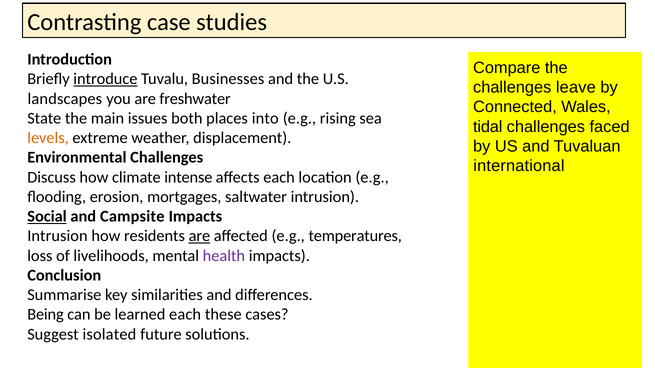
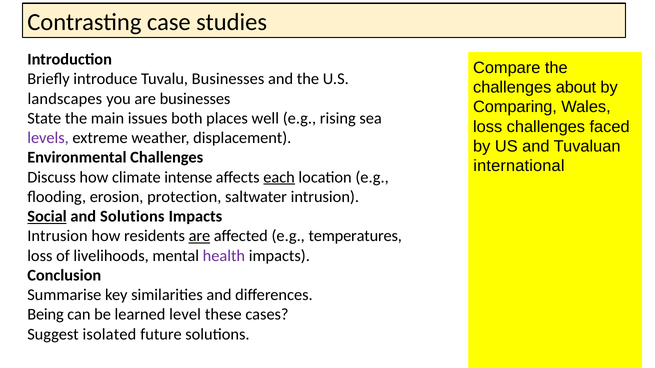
introduce underline: present -> none
leave: leave -> about
are freshwater: freshwater -> businesses
Connected: Connected -> Comparing
into: into -> well
tidal at (488, 127): tidal -> loss
levels colour: orange -> purple
each at (279, 177) underline: none -> present
mortgages: mortgages -> protection
and Campsite: Campsite -> Solutions
learned each: each -> level
